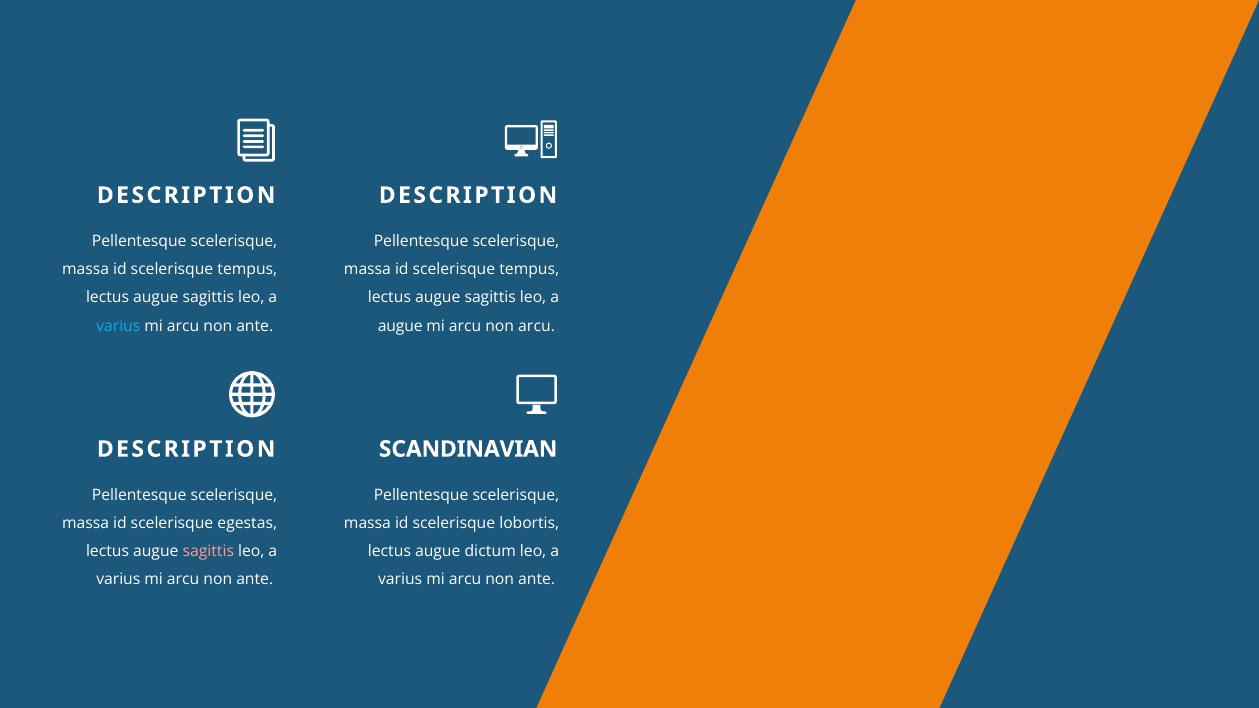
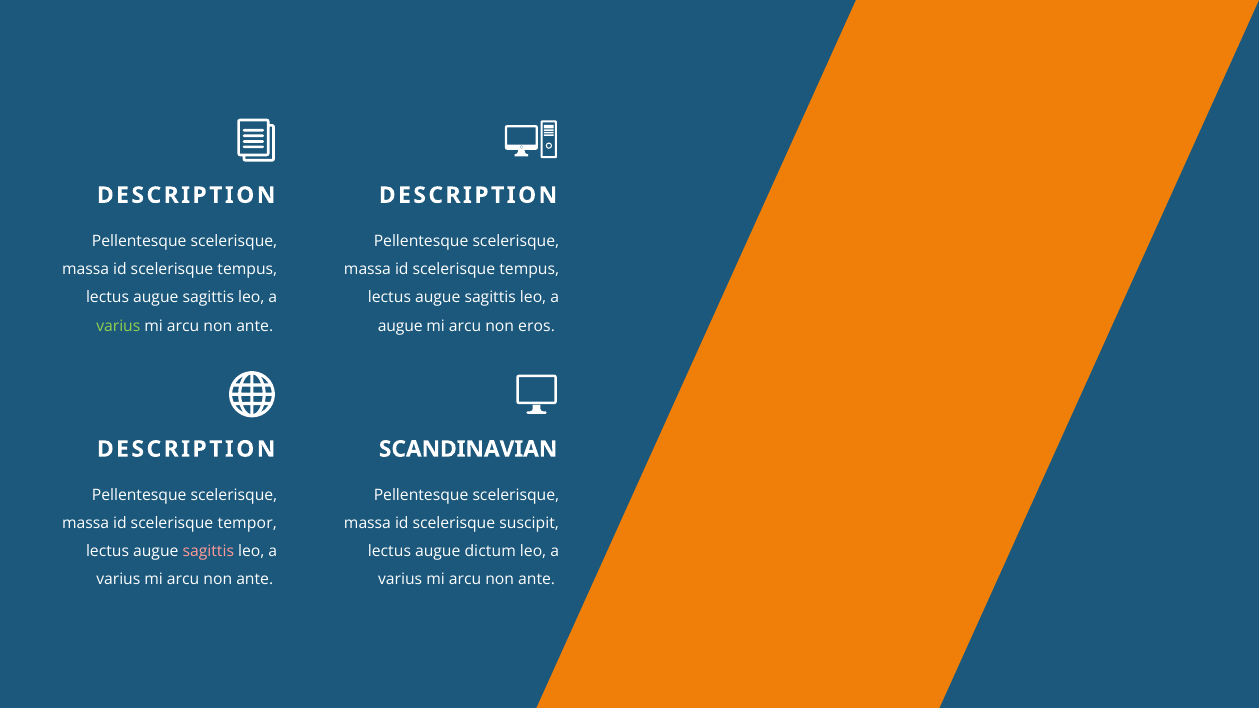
varius at (118, 326) colour: light blue -> light green
non arcu: arcu -> eros
egestas: egestas -> tempor
lobortis: lobortis -> suscipit
